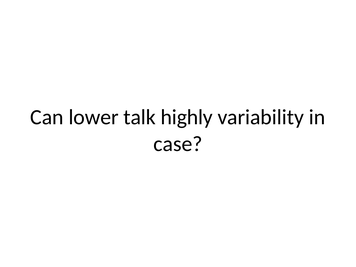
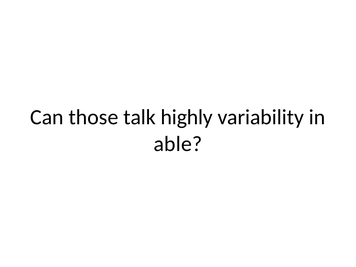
lower: lower -> those
case: case -> able
